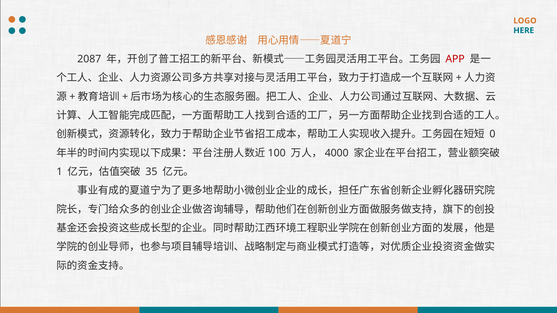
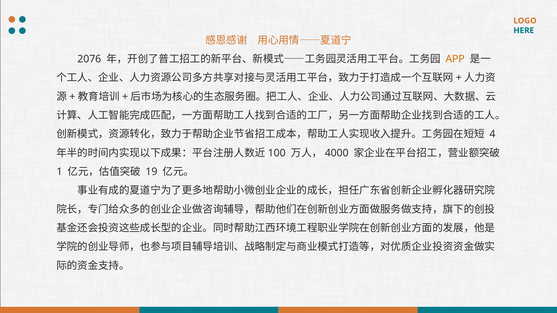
2087: 2087 -> 2076
APP colour: red -> orange
0: 0 -> 4
35: 35 -> 19
